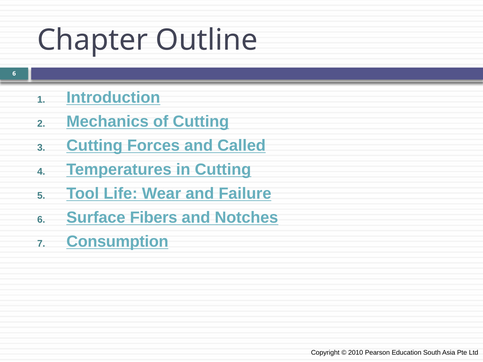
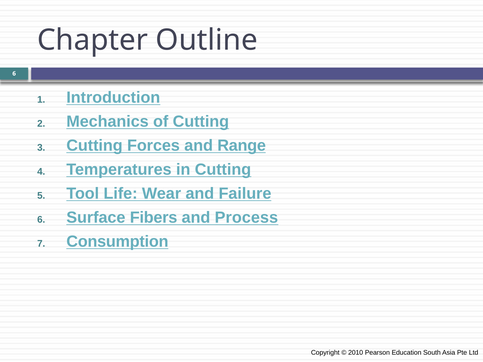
Called: Called -> Range
Notches: Notches -> Process
